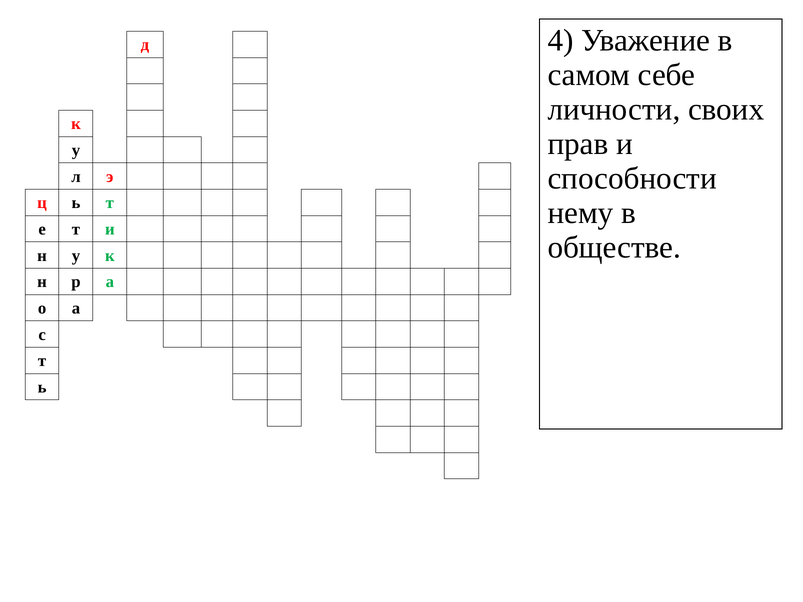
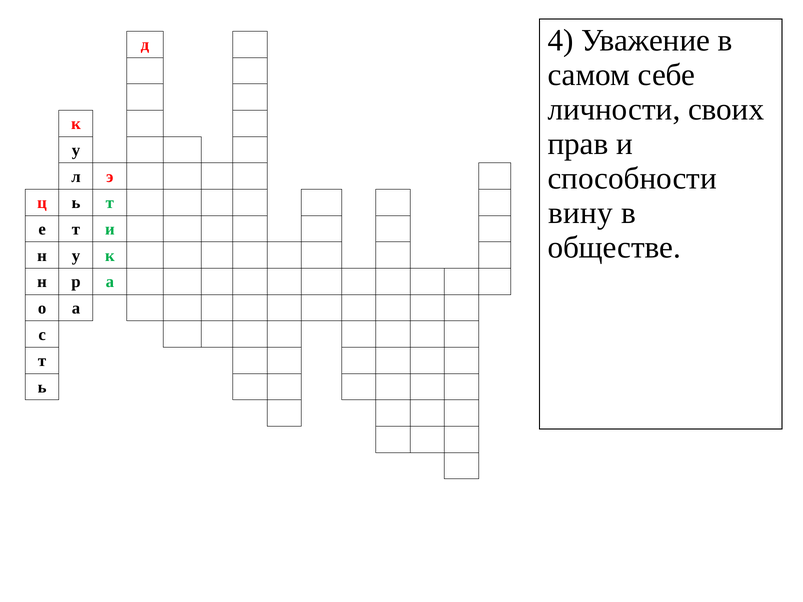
нему: нему -> вину
